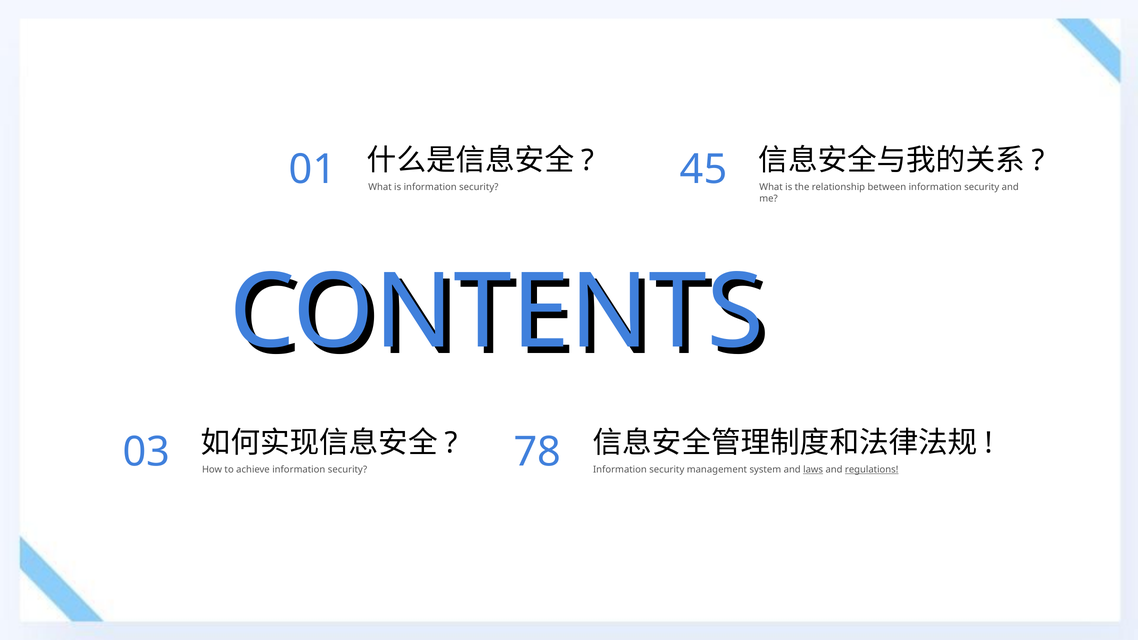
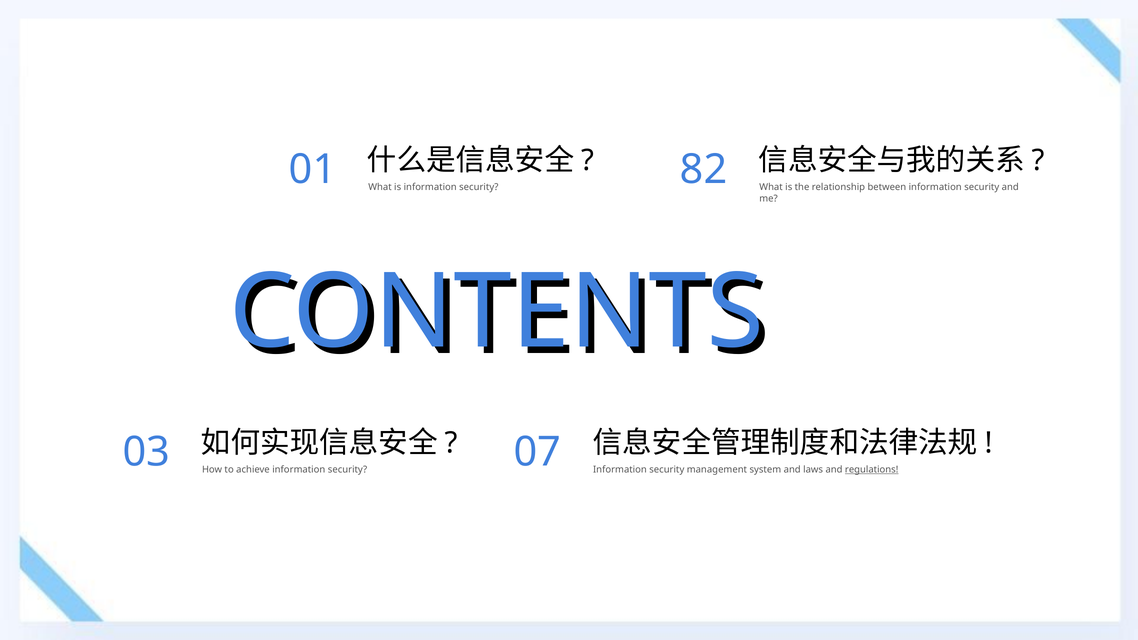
45: 45 -> 82
78: 78 -> 07
laws underline: present -> none
